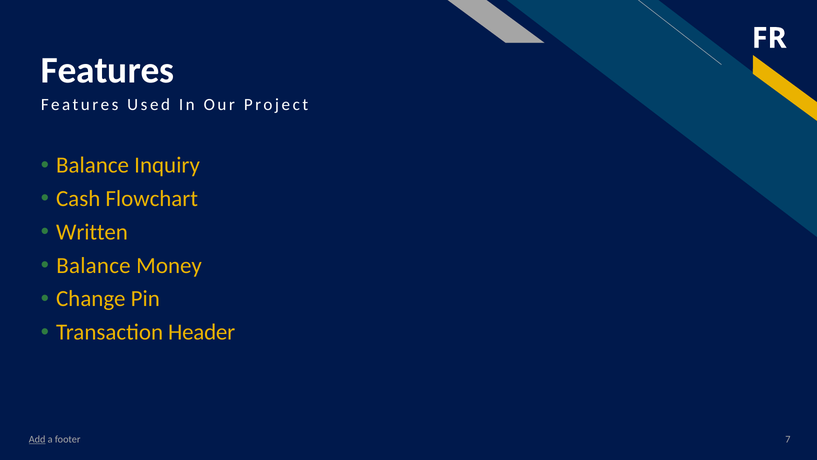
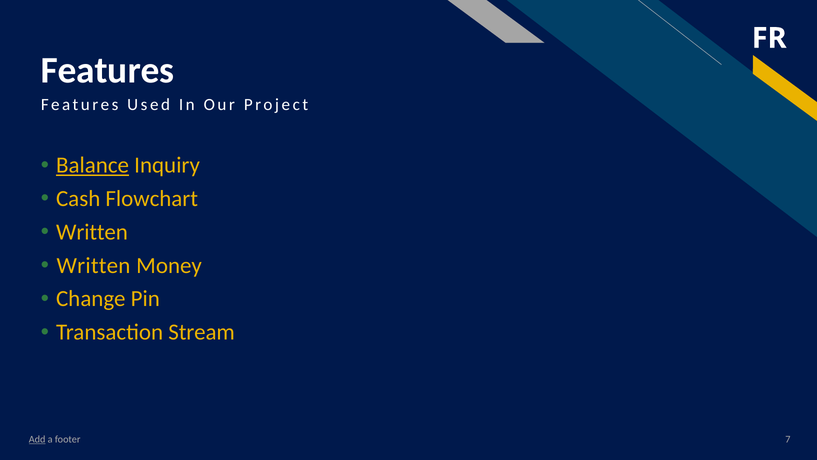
Balance at (93, 165) underline: none -> present
Balance at (93, 265): Balance -> Written
Header: Header -> Stream
